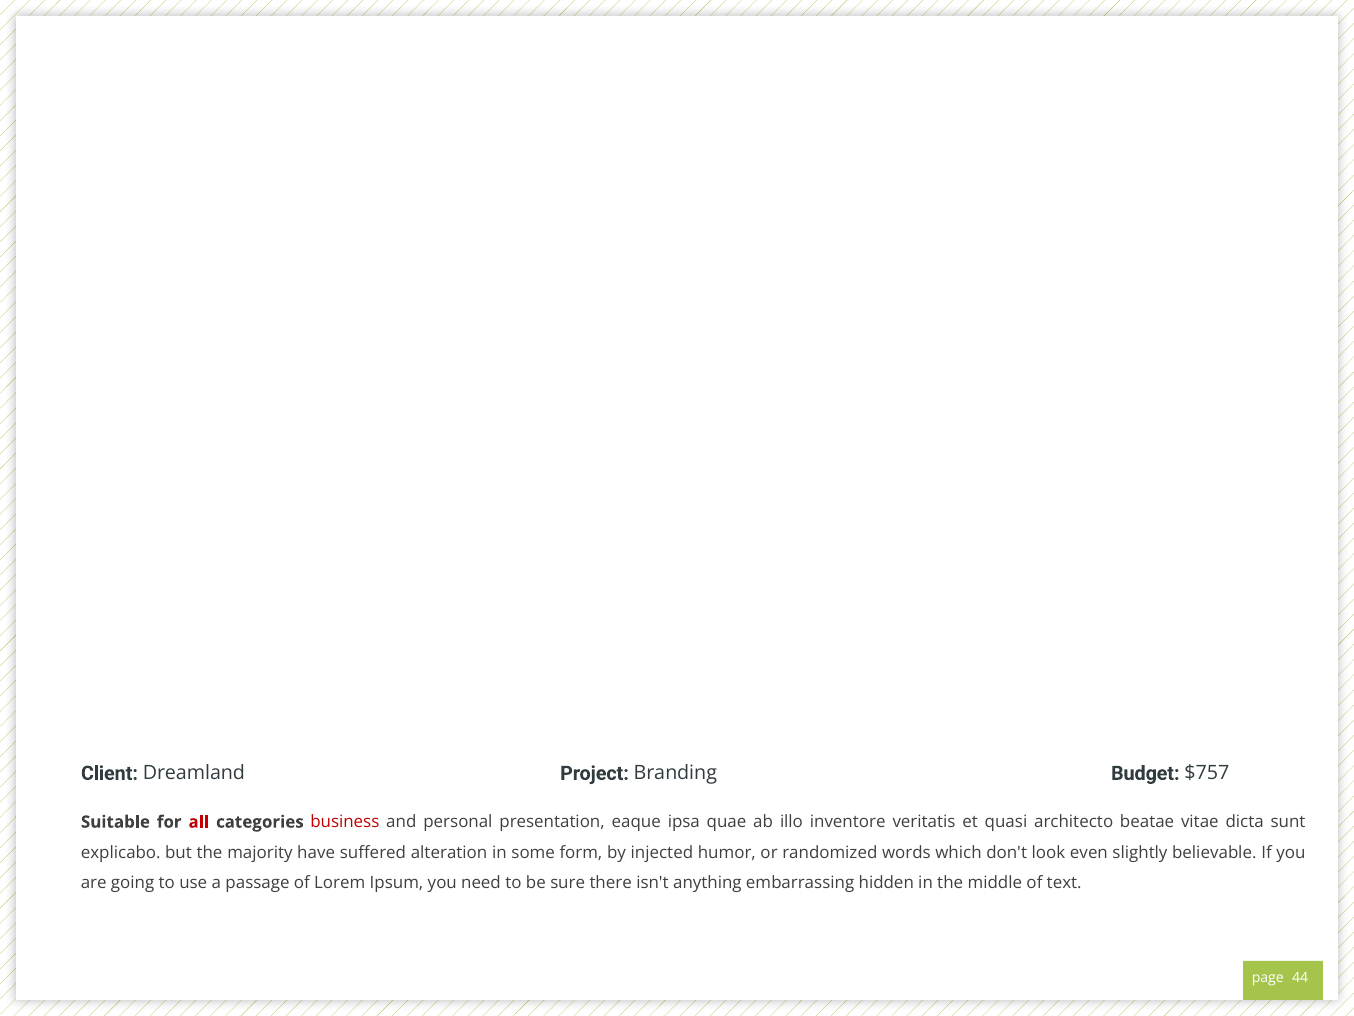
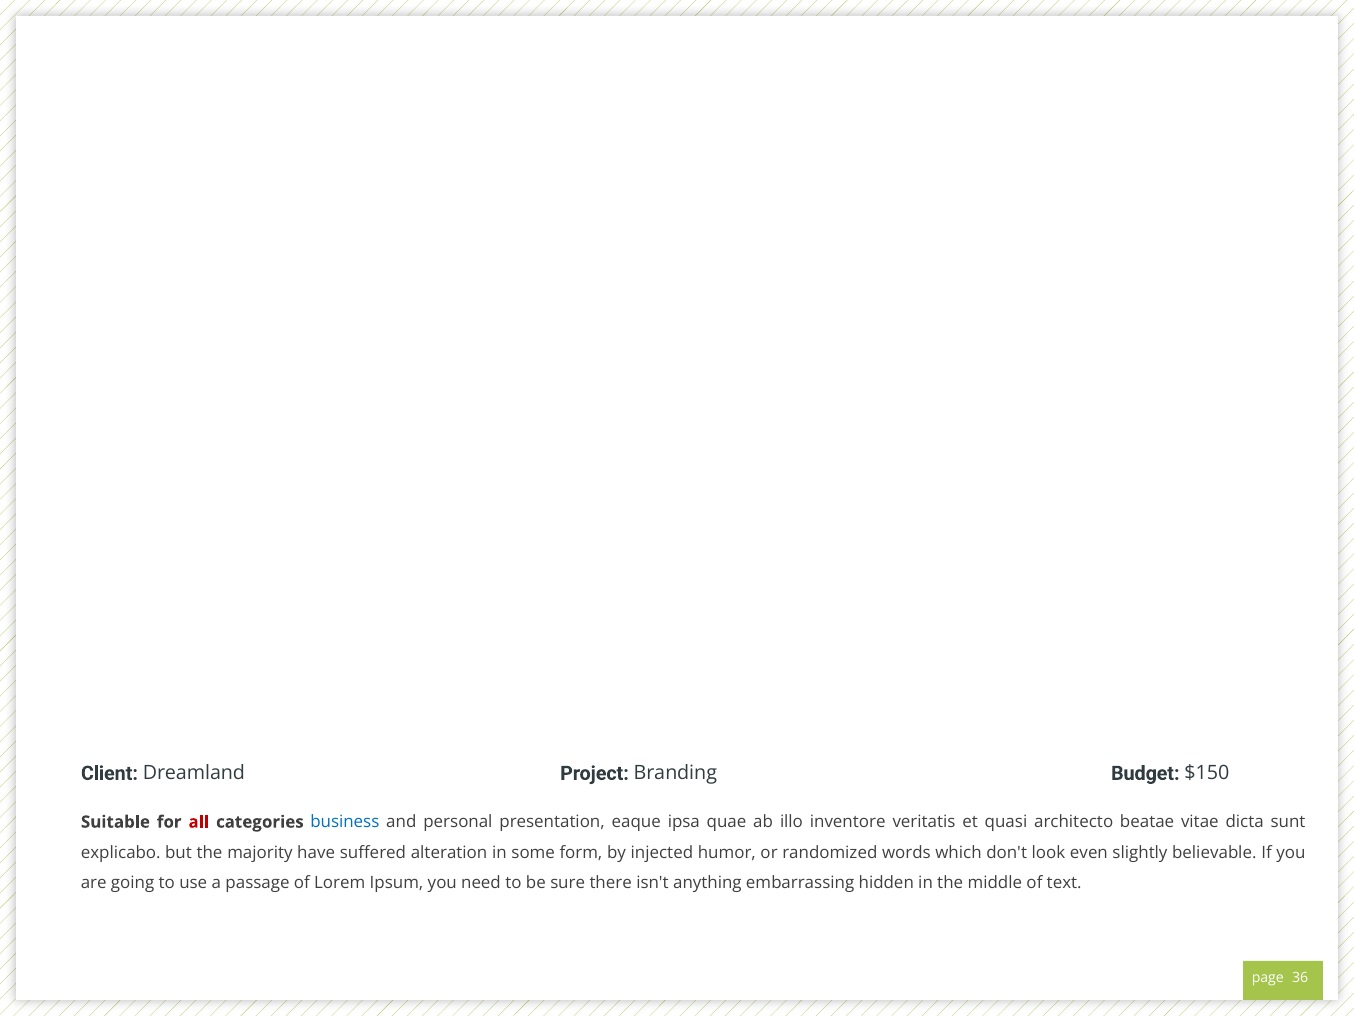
$757: $757 -> $150
business colour: red -> blue
44: 44 -> 36
